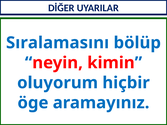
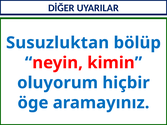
Sıralamasını: Sıralamasını -> Susuzluktan
